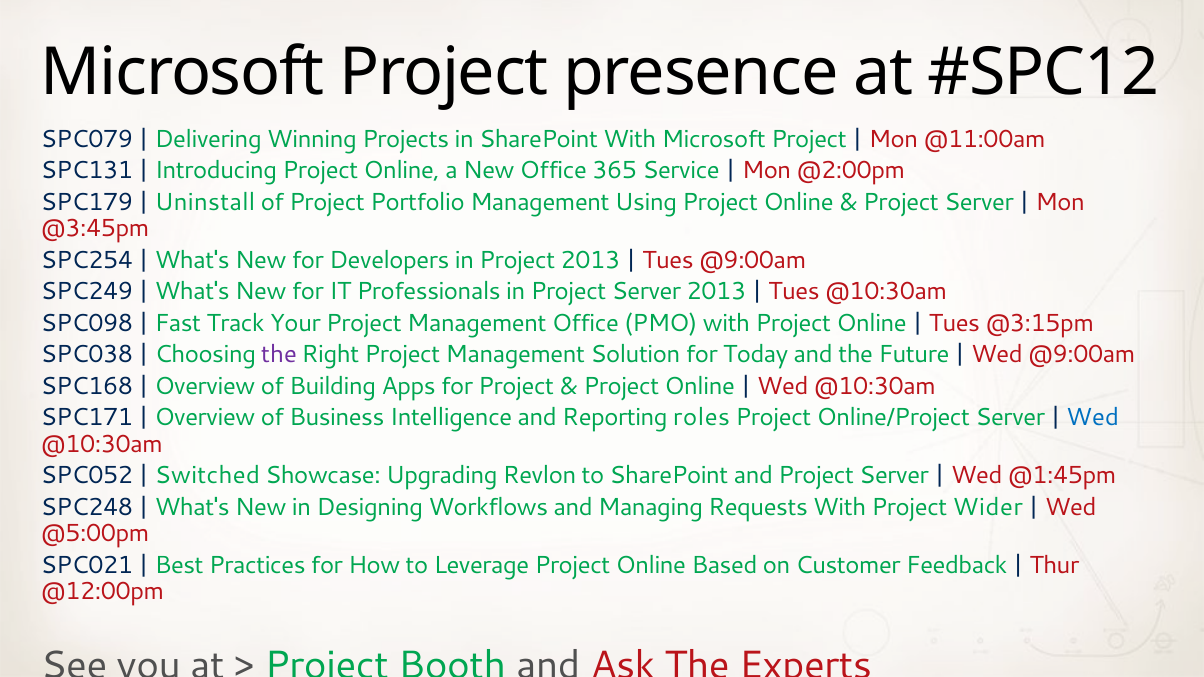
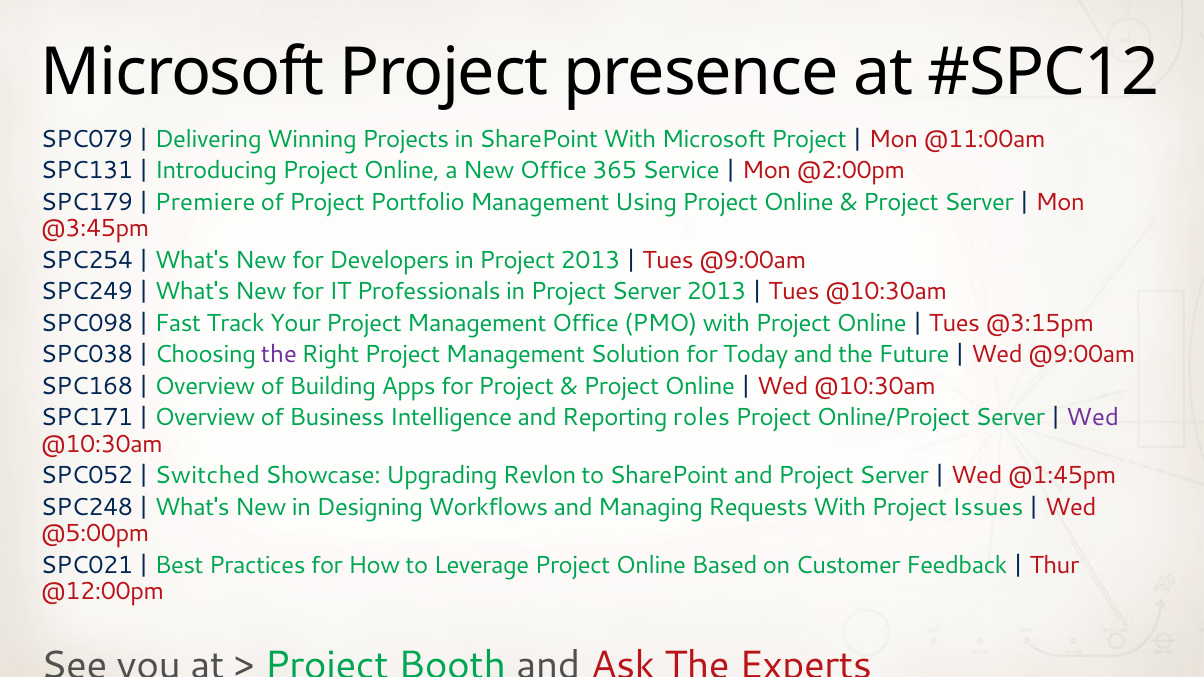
Uninstall: Uninstall -> Premiere
Wed at (1093, 418) colour: blue -> purple
Wider: Wider -> Issues
